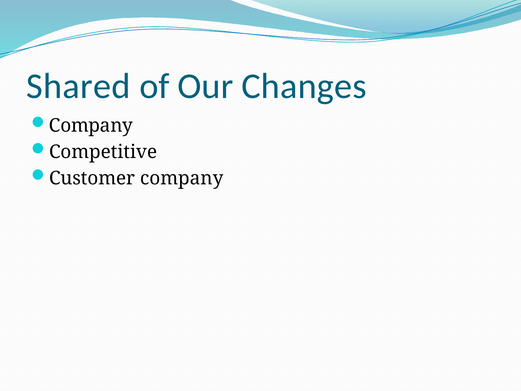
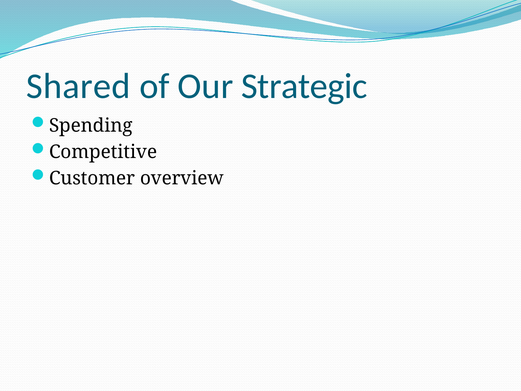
Changes: Changes -> Strategic
Company at (91, 125): Company -> Spending
Customer company: company -> overview
